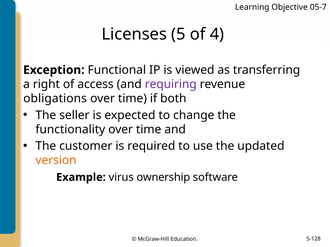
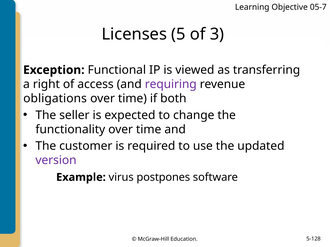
4: 4 -> 3
version colour: orange -> purple
ownership: ownership -> postpones
